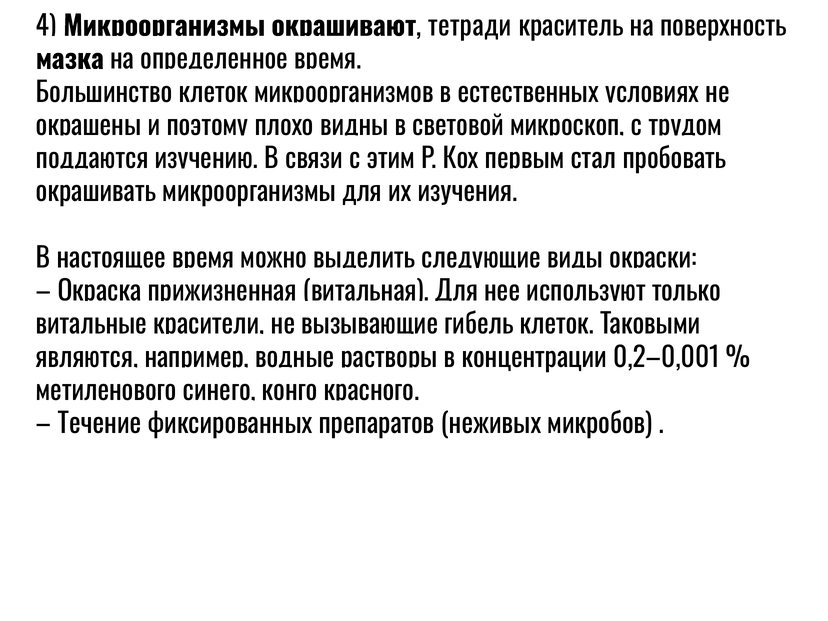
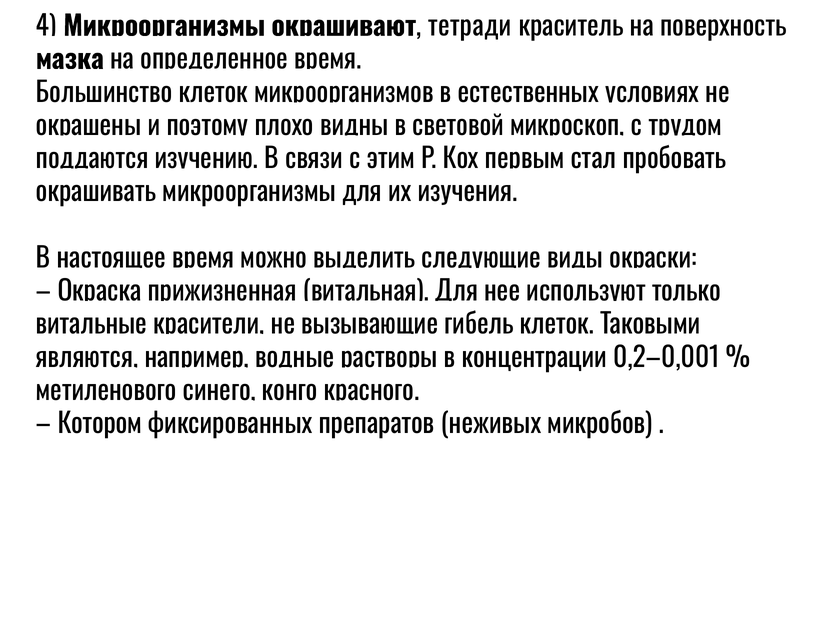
Течение: Течение -> Котором
